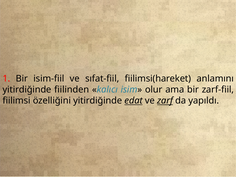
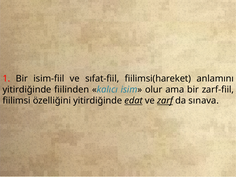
yapıldı: yapıldı -> sınava
